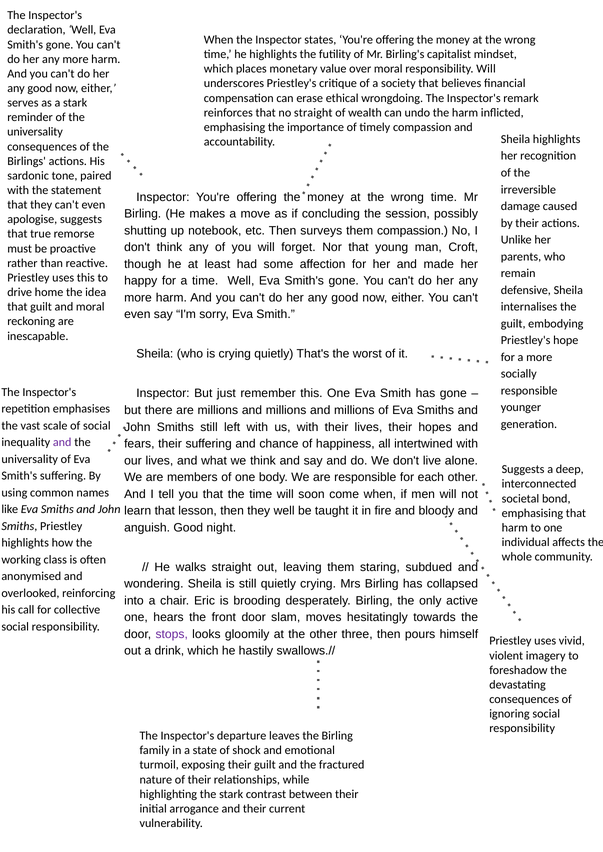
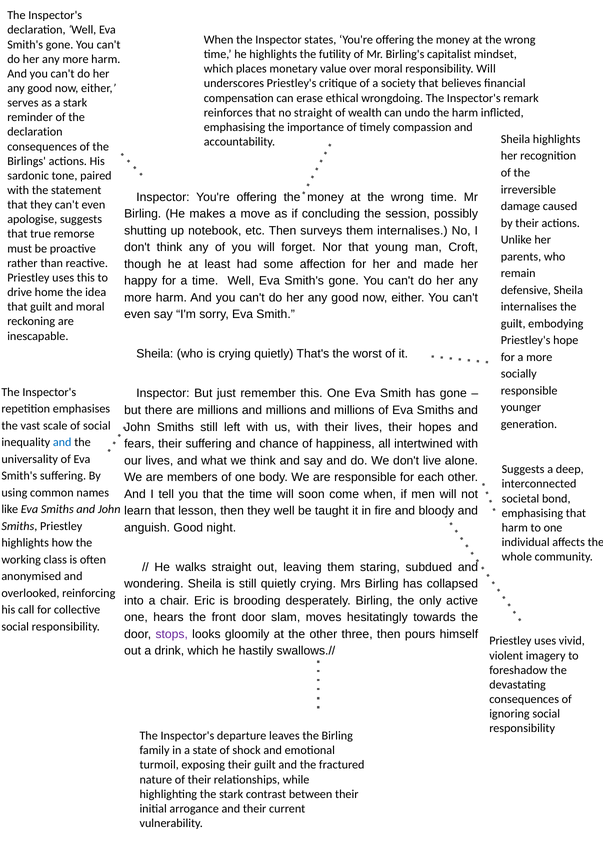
universality at (35, 132): universality -> declaration
them compassion: compassion -> internalises
and at (62, 443) colour: purple -> blue
